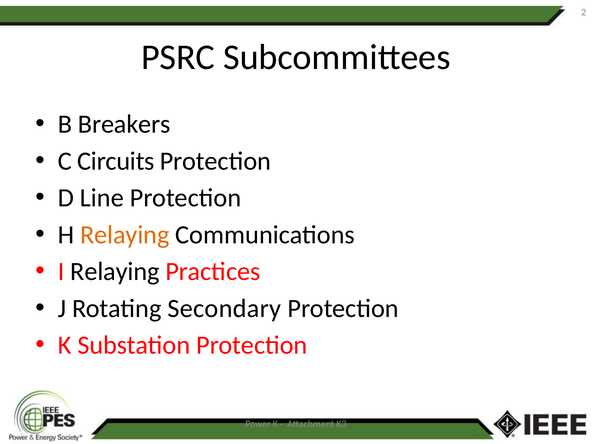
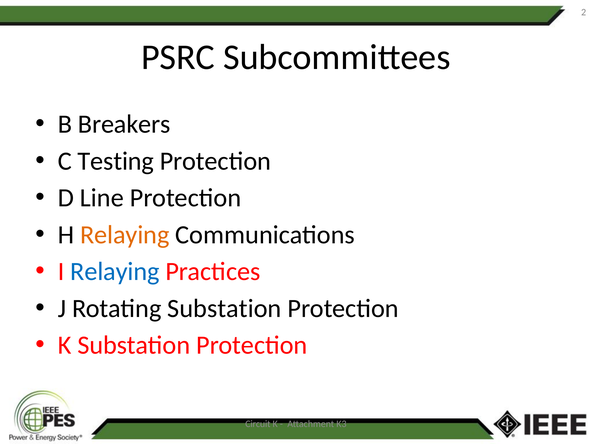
Circuits: Circuits -> Testing
Relaying at (115, 272) colour: black -> blue
Rotating Secondary: Secondary -> Substation
Power: Power -> Circuit
